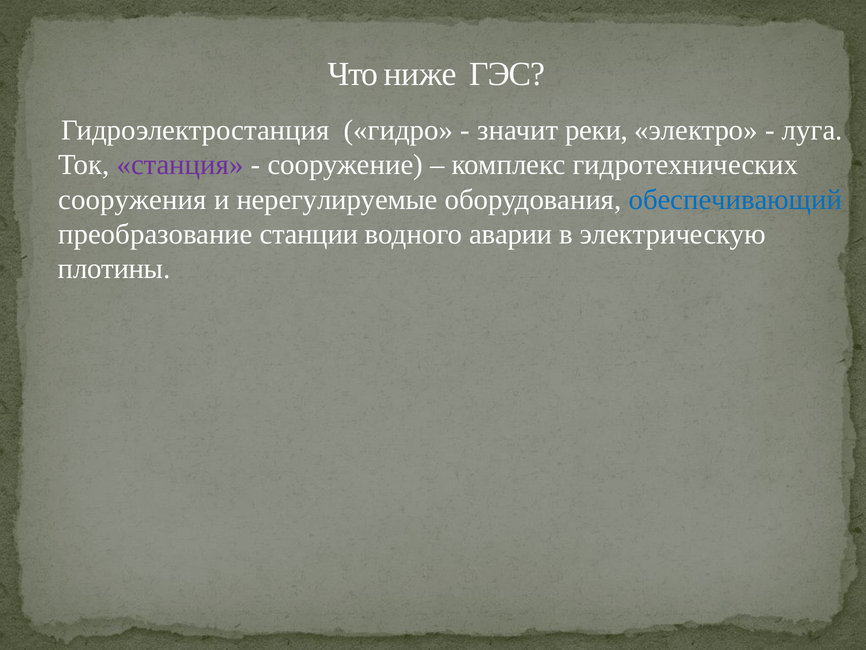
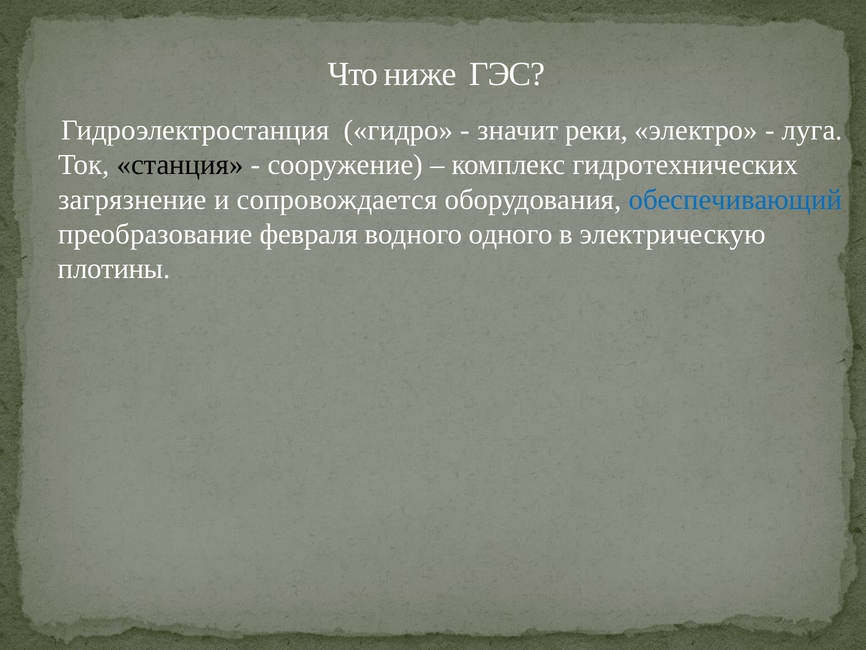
станция colour: purple -> black
сооружения: сооружения -> загрязнение
нерегулируемые: нерегулируемые -> сопровождается
станции: станции -> февраля
аварии: аварии -> одного
